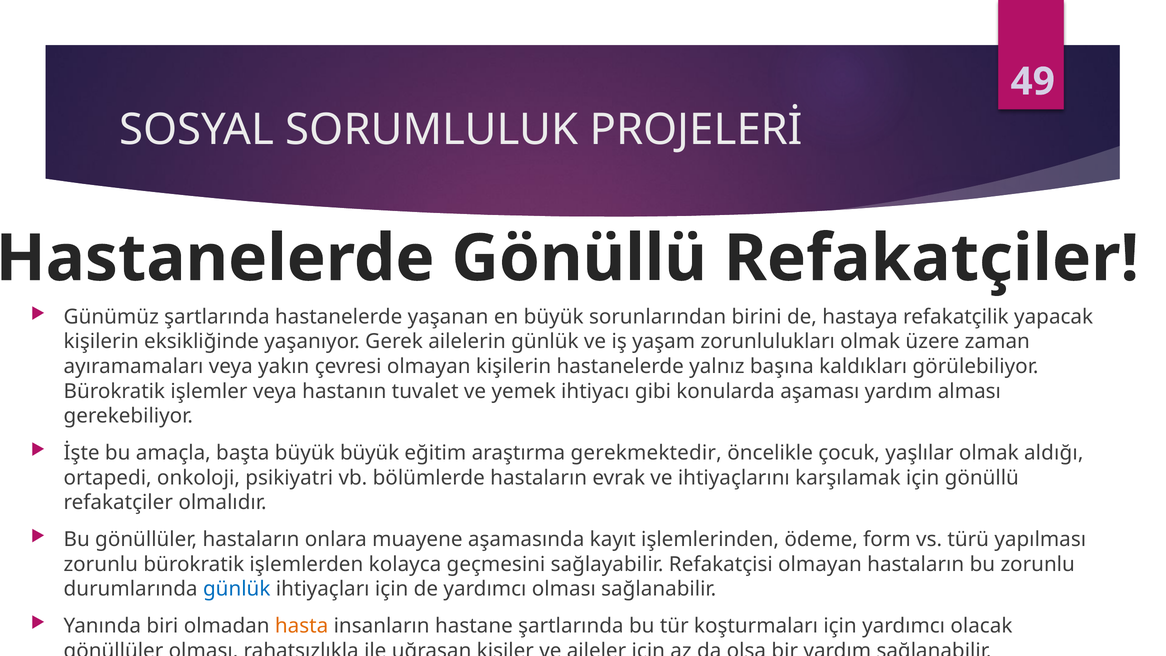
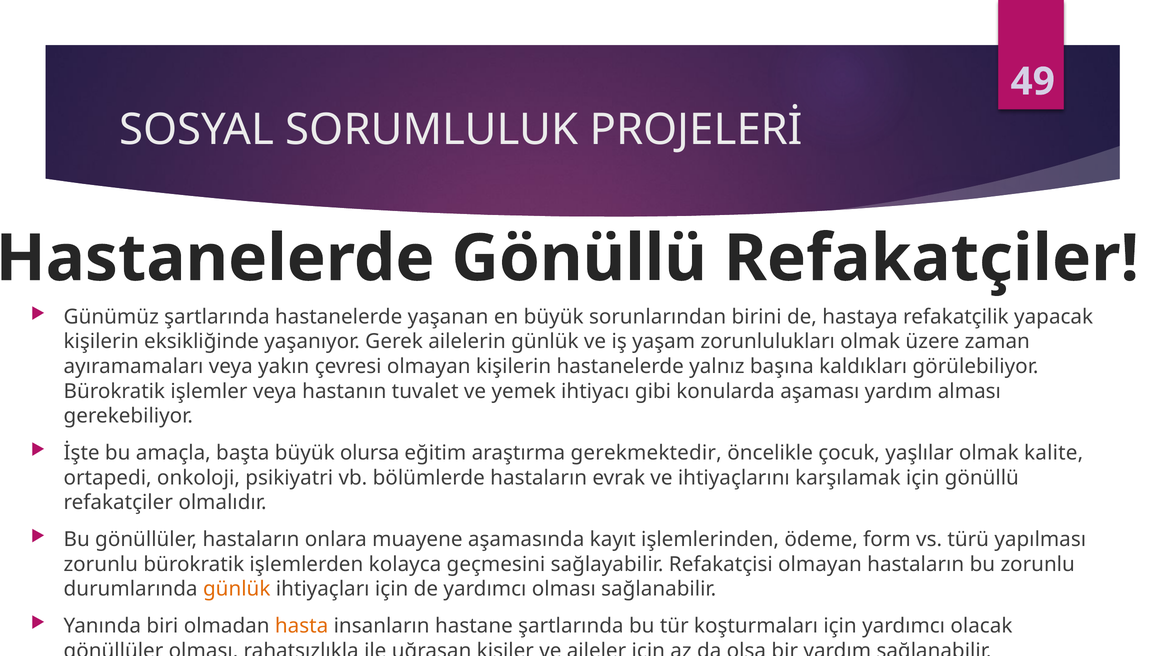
büyük büyük: büyük -> olursa
aldığı: aldığı -> kalite
günlük at (237, 589) colour: blue -> orange
